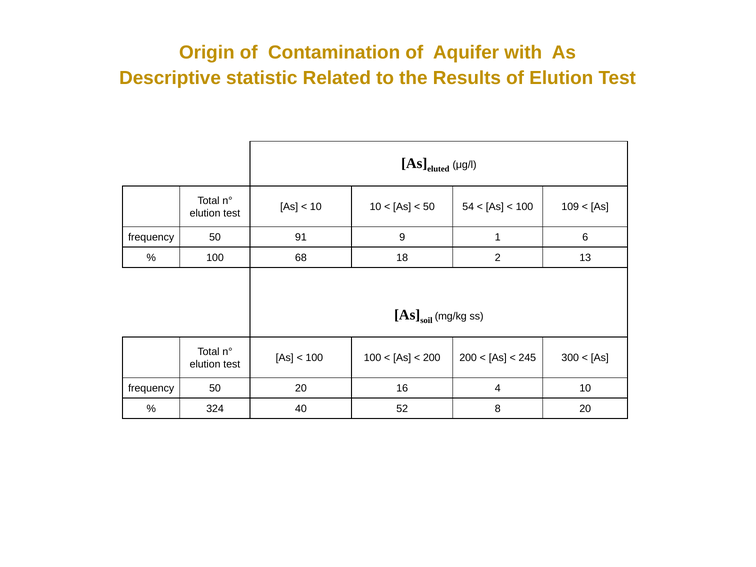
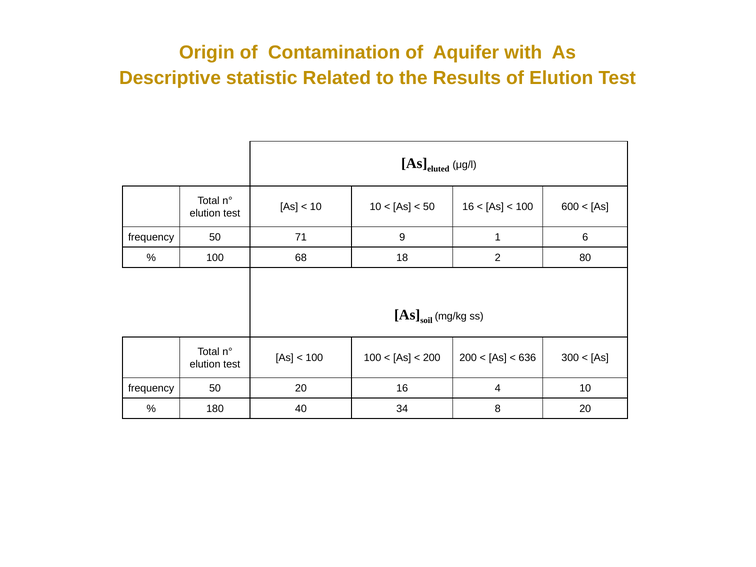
50 54: 54 -> 16
109: 109 -> 600
91: 91 -> 71
13: 13 -> 80
245: 245 -> 636
324: 324 -> 180
52: 52 -> 34
